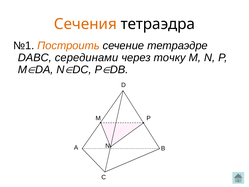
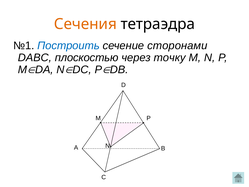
Построить colour: orange -> blue
тетраэдре: тетраэдре -> сторонами
серединами: серединами -> плоскостью
